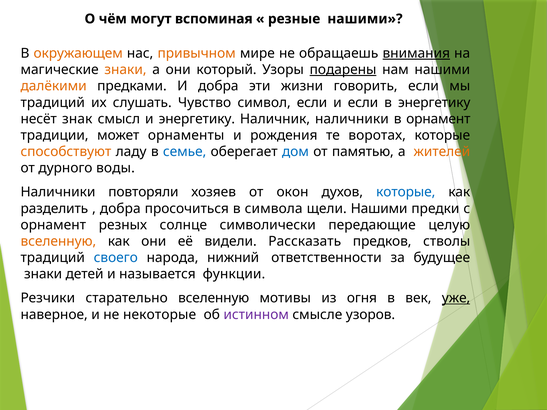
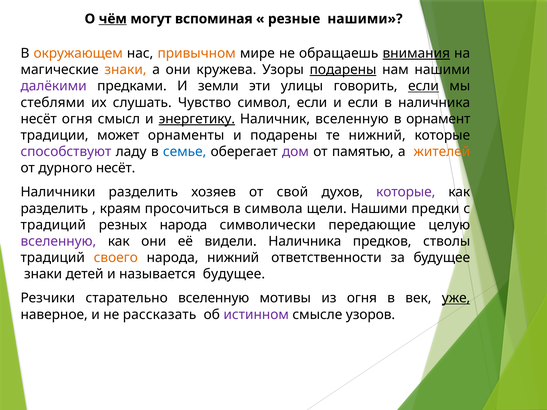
чём underline: none -> present
который: который -> кружева
далёкими colour: orange -> purple
И добра: добра -> земли
жизни: жизни -> улицы
если at (423, 86) underline: none -> present
традиций at (53, 103): традиций -> стеблями
в энергетику: энергетику -> наличника
несёт знак: знак -> огня
энергетику at (197, 119) underline: none -> present
Наличник наличники: наличники -> вселенную
и рождения: рождения -> подарены
те воротах: воротах -> нижний
способствуют colour: orange -> purple
дом colour: blue -> purple
дурного воды: воды -> несёт
Наличники повторяли: повторяли -> разделить
окон: окон -> свой
которые at (406, 192) colour: blue -> purple
добра at (120, 209): добра -> краям
орнамент at (53, 225): орнамент -> традиций
резных солнце: солнце -> народа
вселенную at (58, 241) colour: orange -> purple
видели Рассказать: Рассказать -> Наличника
своего colour: blue -> orange
называется функции: функции -> будущее
некоторые: некоторые -> рассказать
